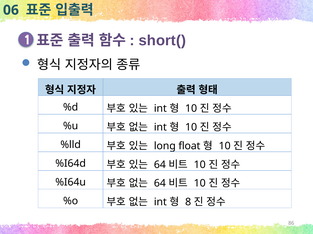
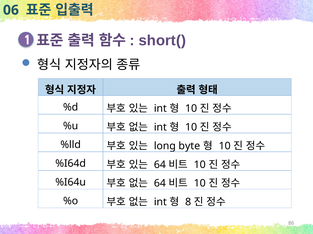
float: float -> byte
